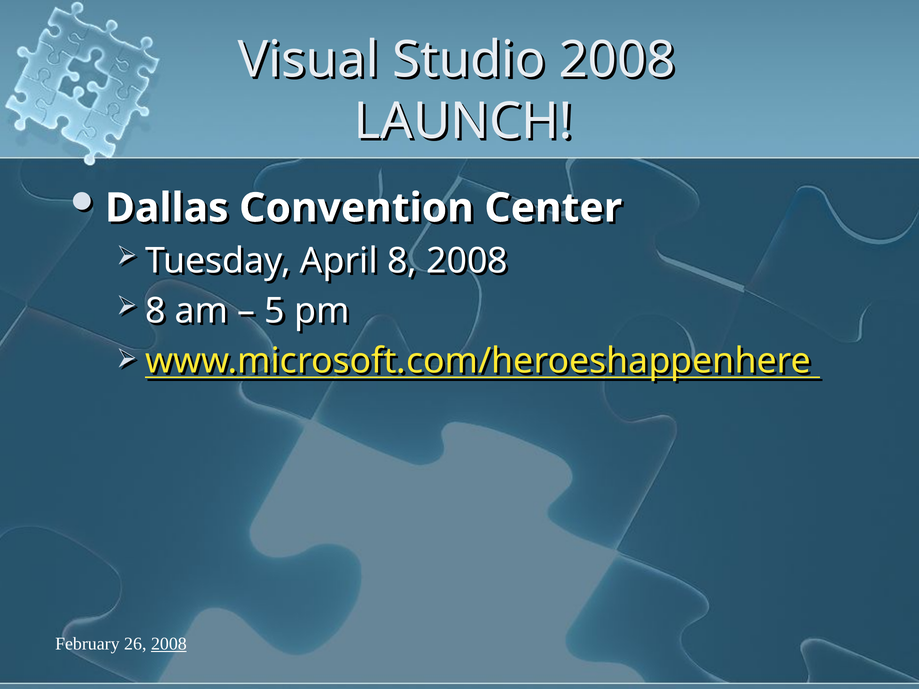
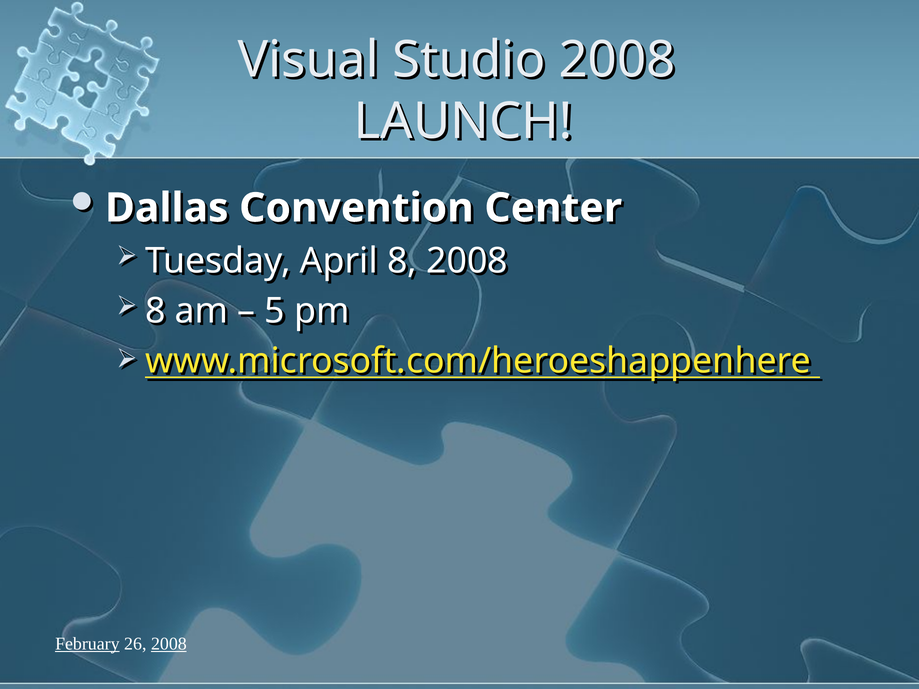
February underline: none -> present
